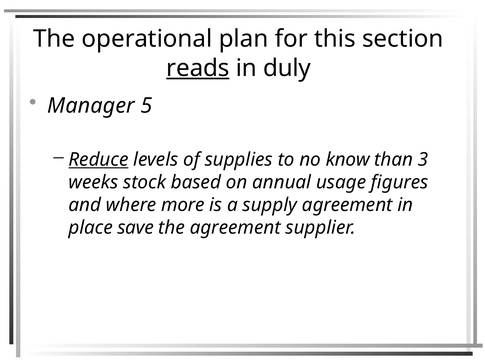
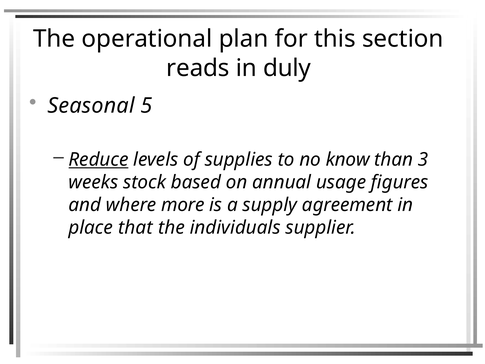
reads underline: present -> none
Manager: Manager -> Seasonal
save: save -> that
the agreement: agreement -> individuals
